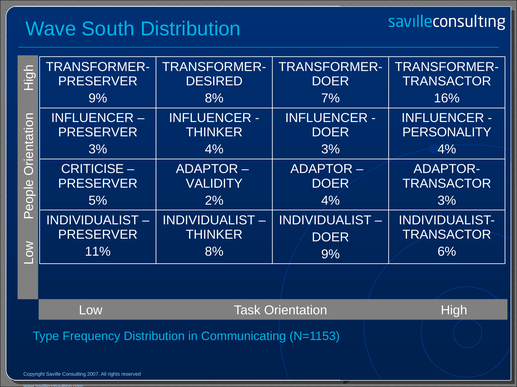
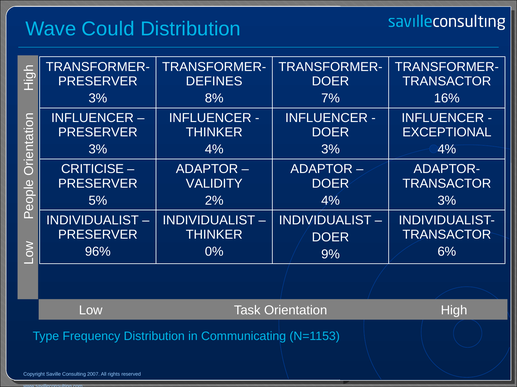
South: South -> Could
DESIRED: DESIRED -> DEFINES
9% at (98, 98): 9% -> 3%
PERSONALITY: PERSONALITY -> EXCEPTIONAL
11%: 11% -> 96%
8% at (214, 252): 8% -> 0%
